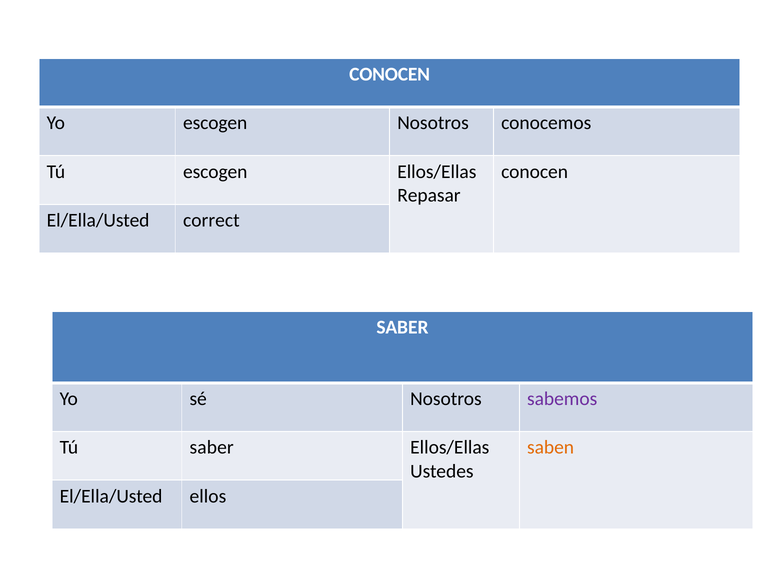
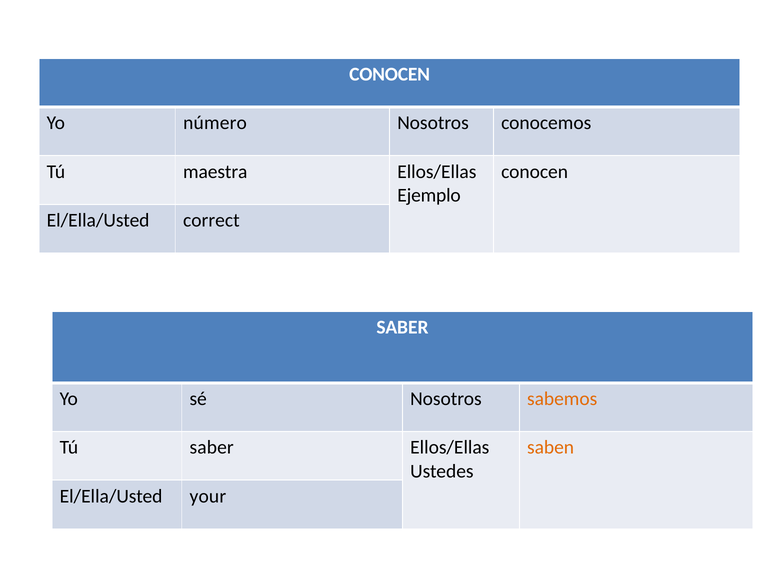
Yo escogen: escogen -> número
Tú escogen: escogen -> maestra
Repasar: Repasar -> Ejemplo
sabemos colour: purple -> orange
ellos: ellos -> your
